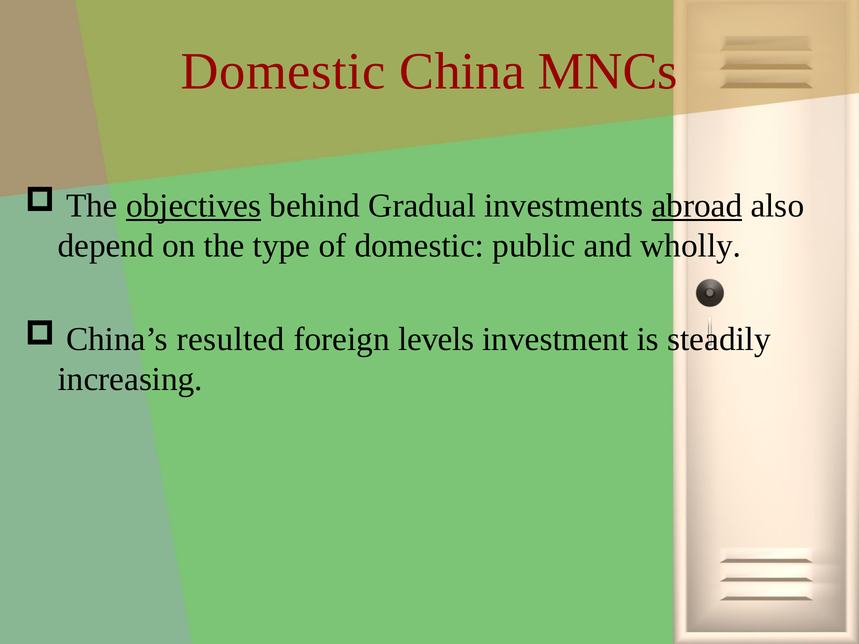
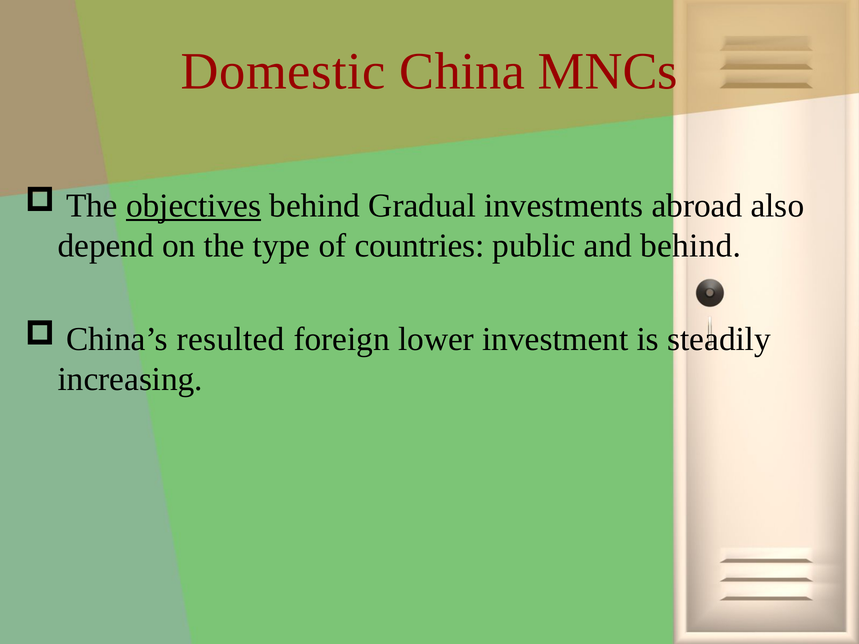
abroad underline: present -> none
of domestic: domestic -> countries
and wholly: wholly -> behind
levels: levels -> lower
